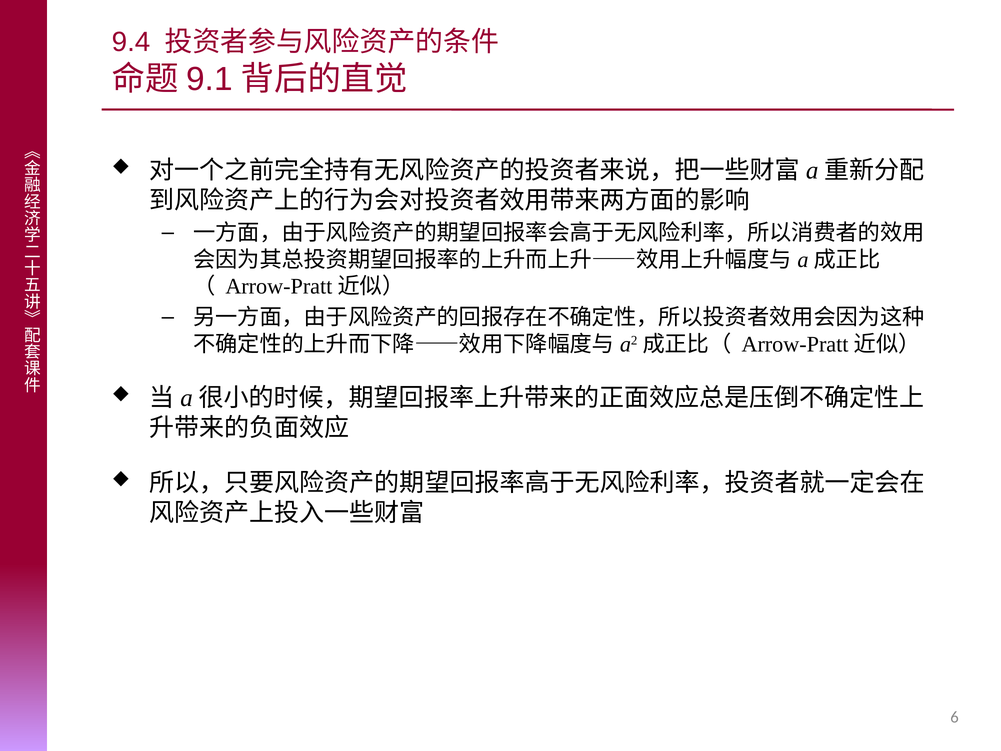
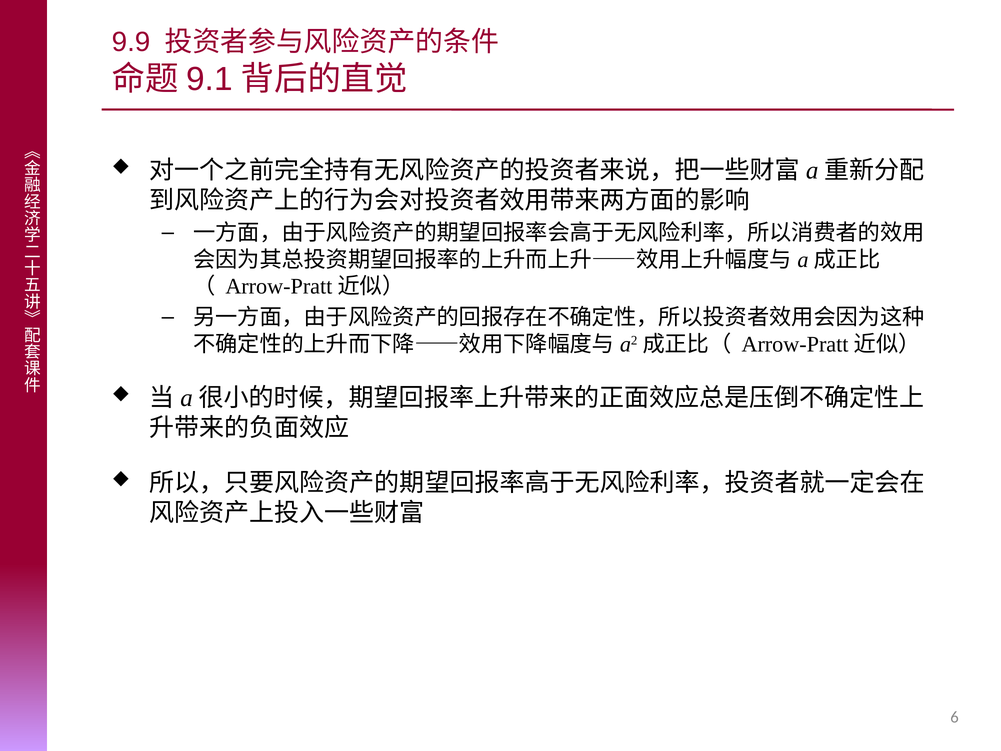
9.4: 9.4 -> 9.9
